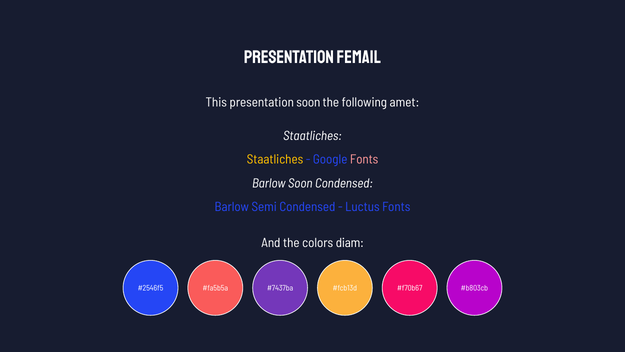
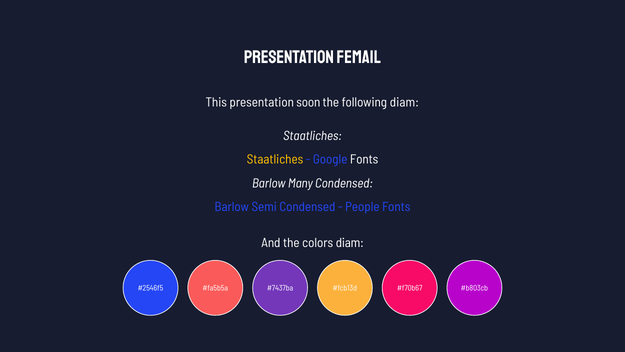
following amet: amet -> diam
Fonts at (364, 159) colour: pink -> white
Barlow Soon: Soon -> Many
Luctus: Luctus -> People
